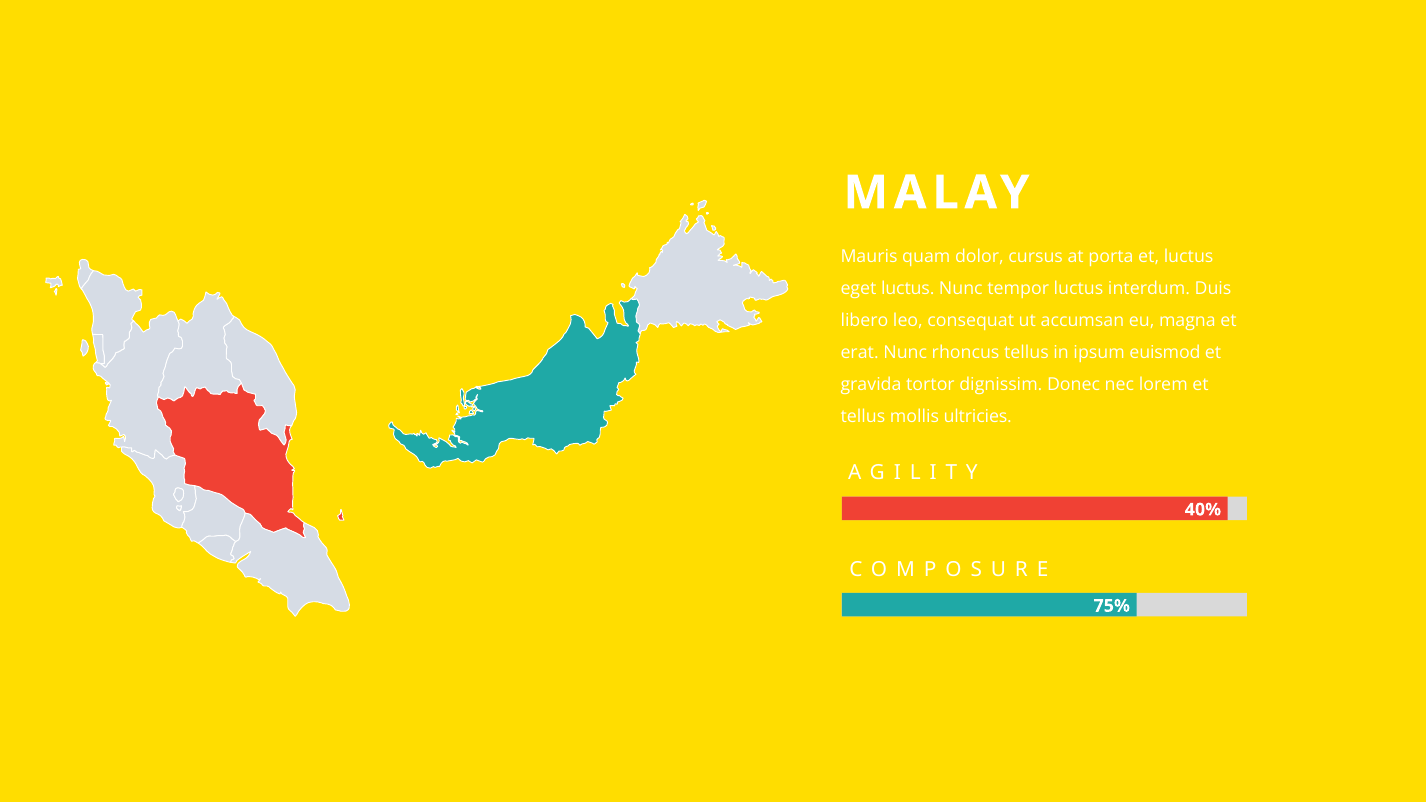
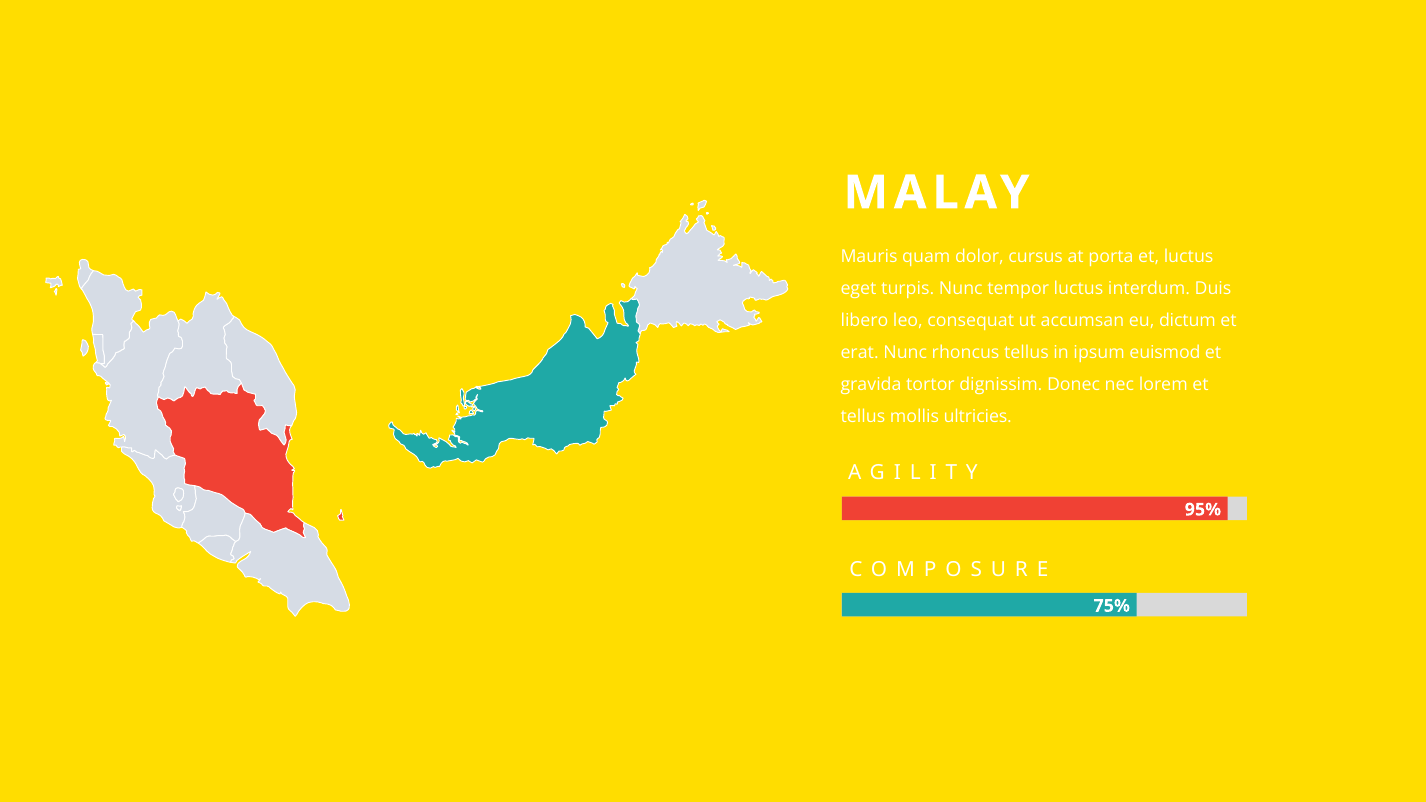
eget luctus: luctus -> turpis
magna: magna -> dictum
40%: 40% -> 95%
